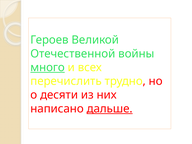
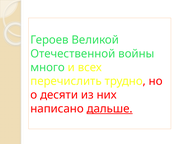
много underline: present -> none
